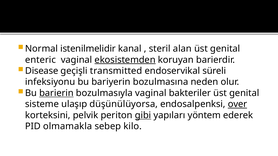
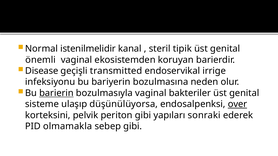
alan: alan -> tipik
enteric: enteric -> önemli
ekosistemden underline: present -> none
süreli: süreli -> irrige
gibi at (143, 116) underline: present -> none
yöntem: yöntem -> sonraki
sebep kilo: kilo -> gibi
